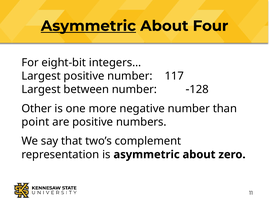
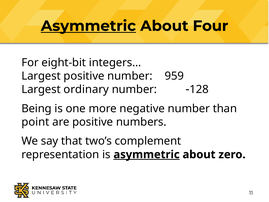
117: 117 -> 959
between: between -> ordinary
Other: Other -> Being
asymmetric at (147, 154) underline: none -> present
